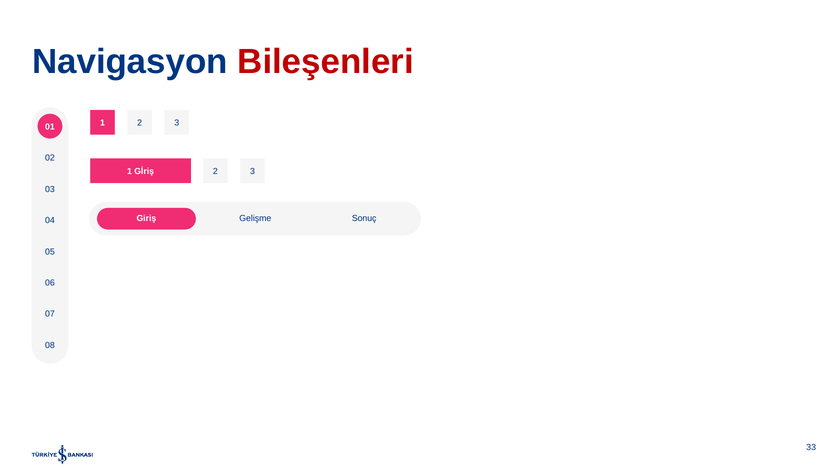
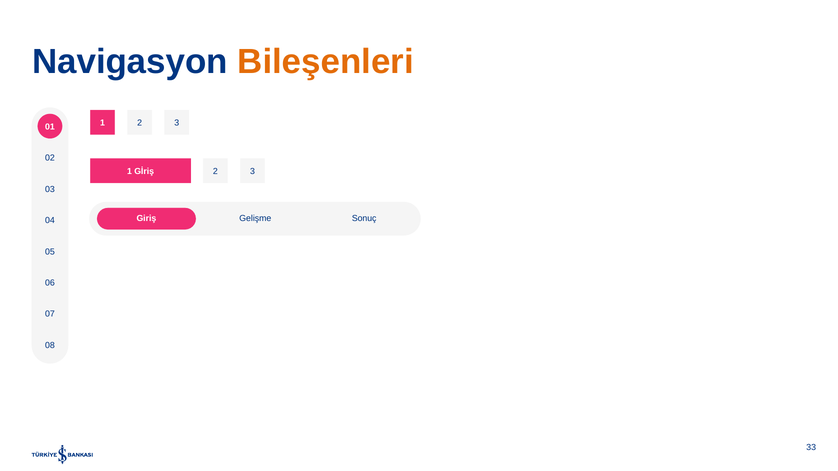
Bileşenleri colour: red -> orange
